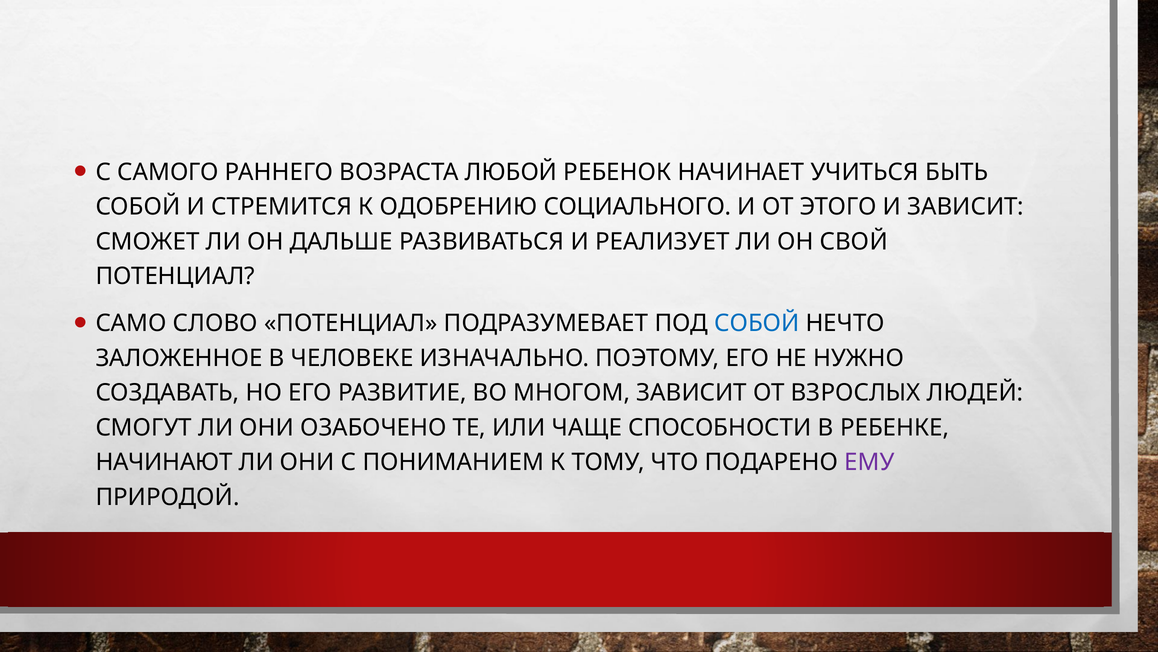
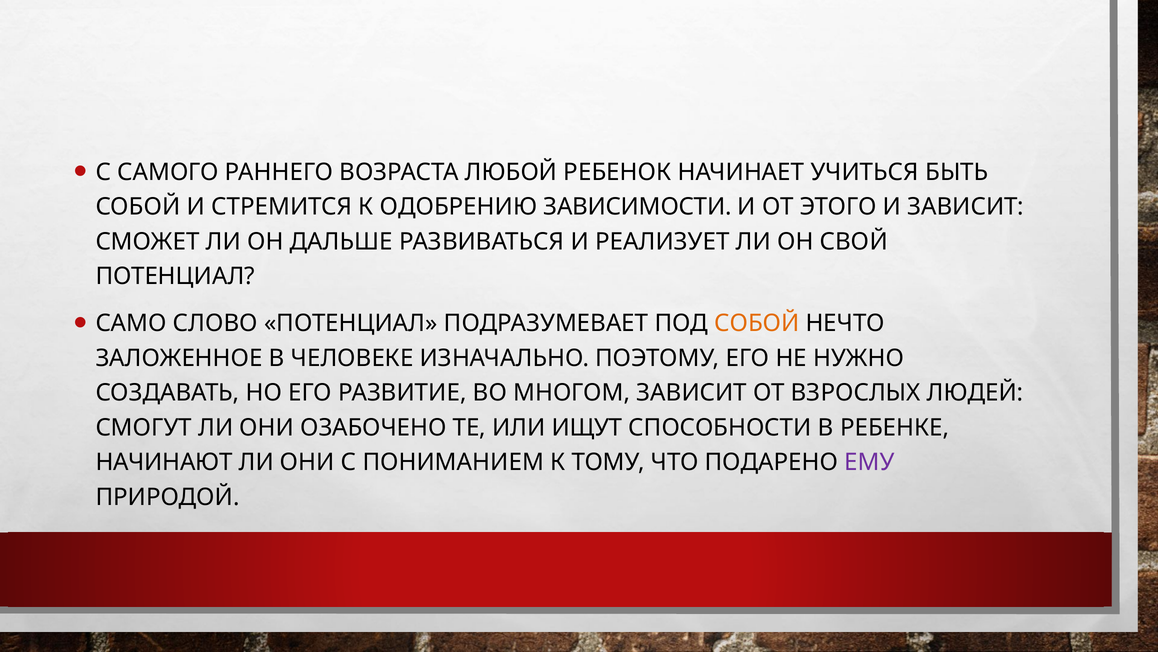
СОЦИАЛЬНОГО: СОЦИАЛЬНОГО -> ЗАВИСИМОСТИ
СОБОЙ at (757, 323) colour: blue -> orange
ЧАЩЕ: ЧАЩЕ -> ИЩУТ
